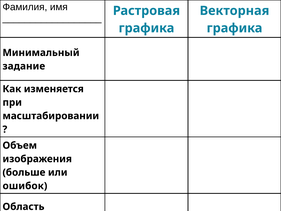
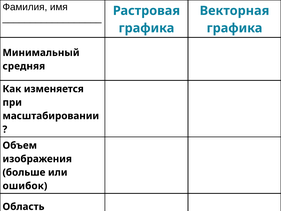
задание: задание -> средняя
